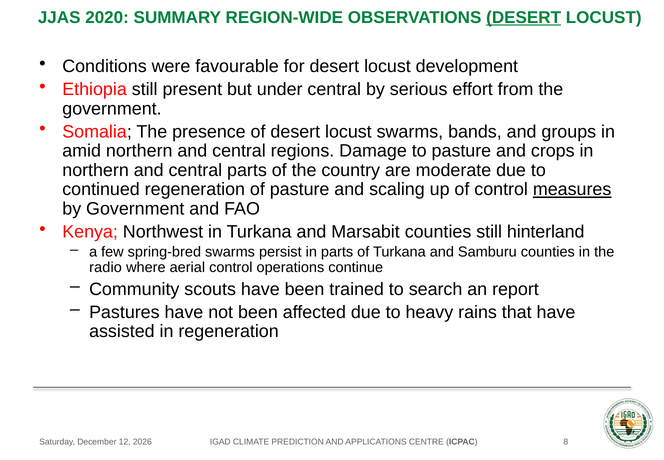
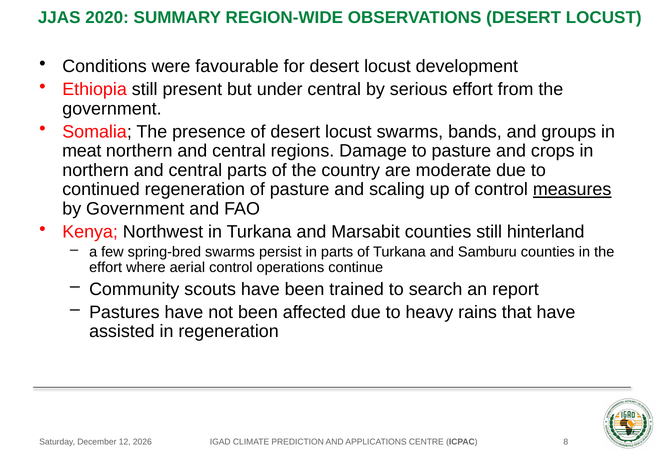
DESERT at (524, 17) underline: present -> none
amid: amid -> meat
radio at (106, 267): radio -> effort
